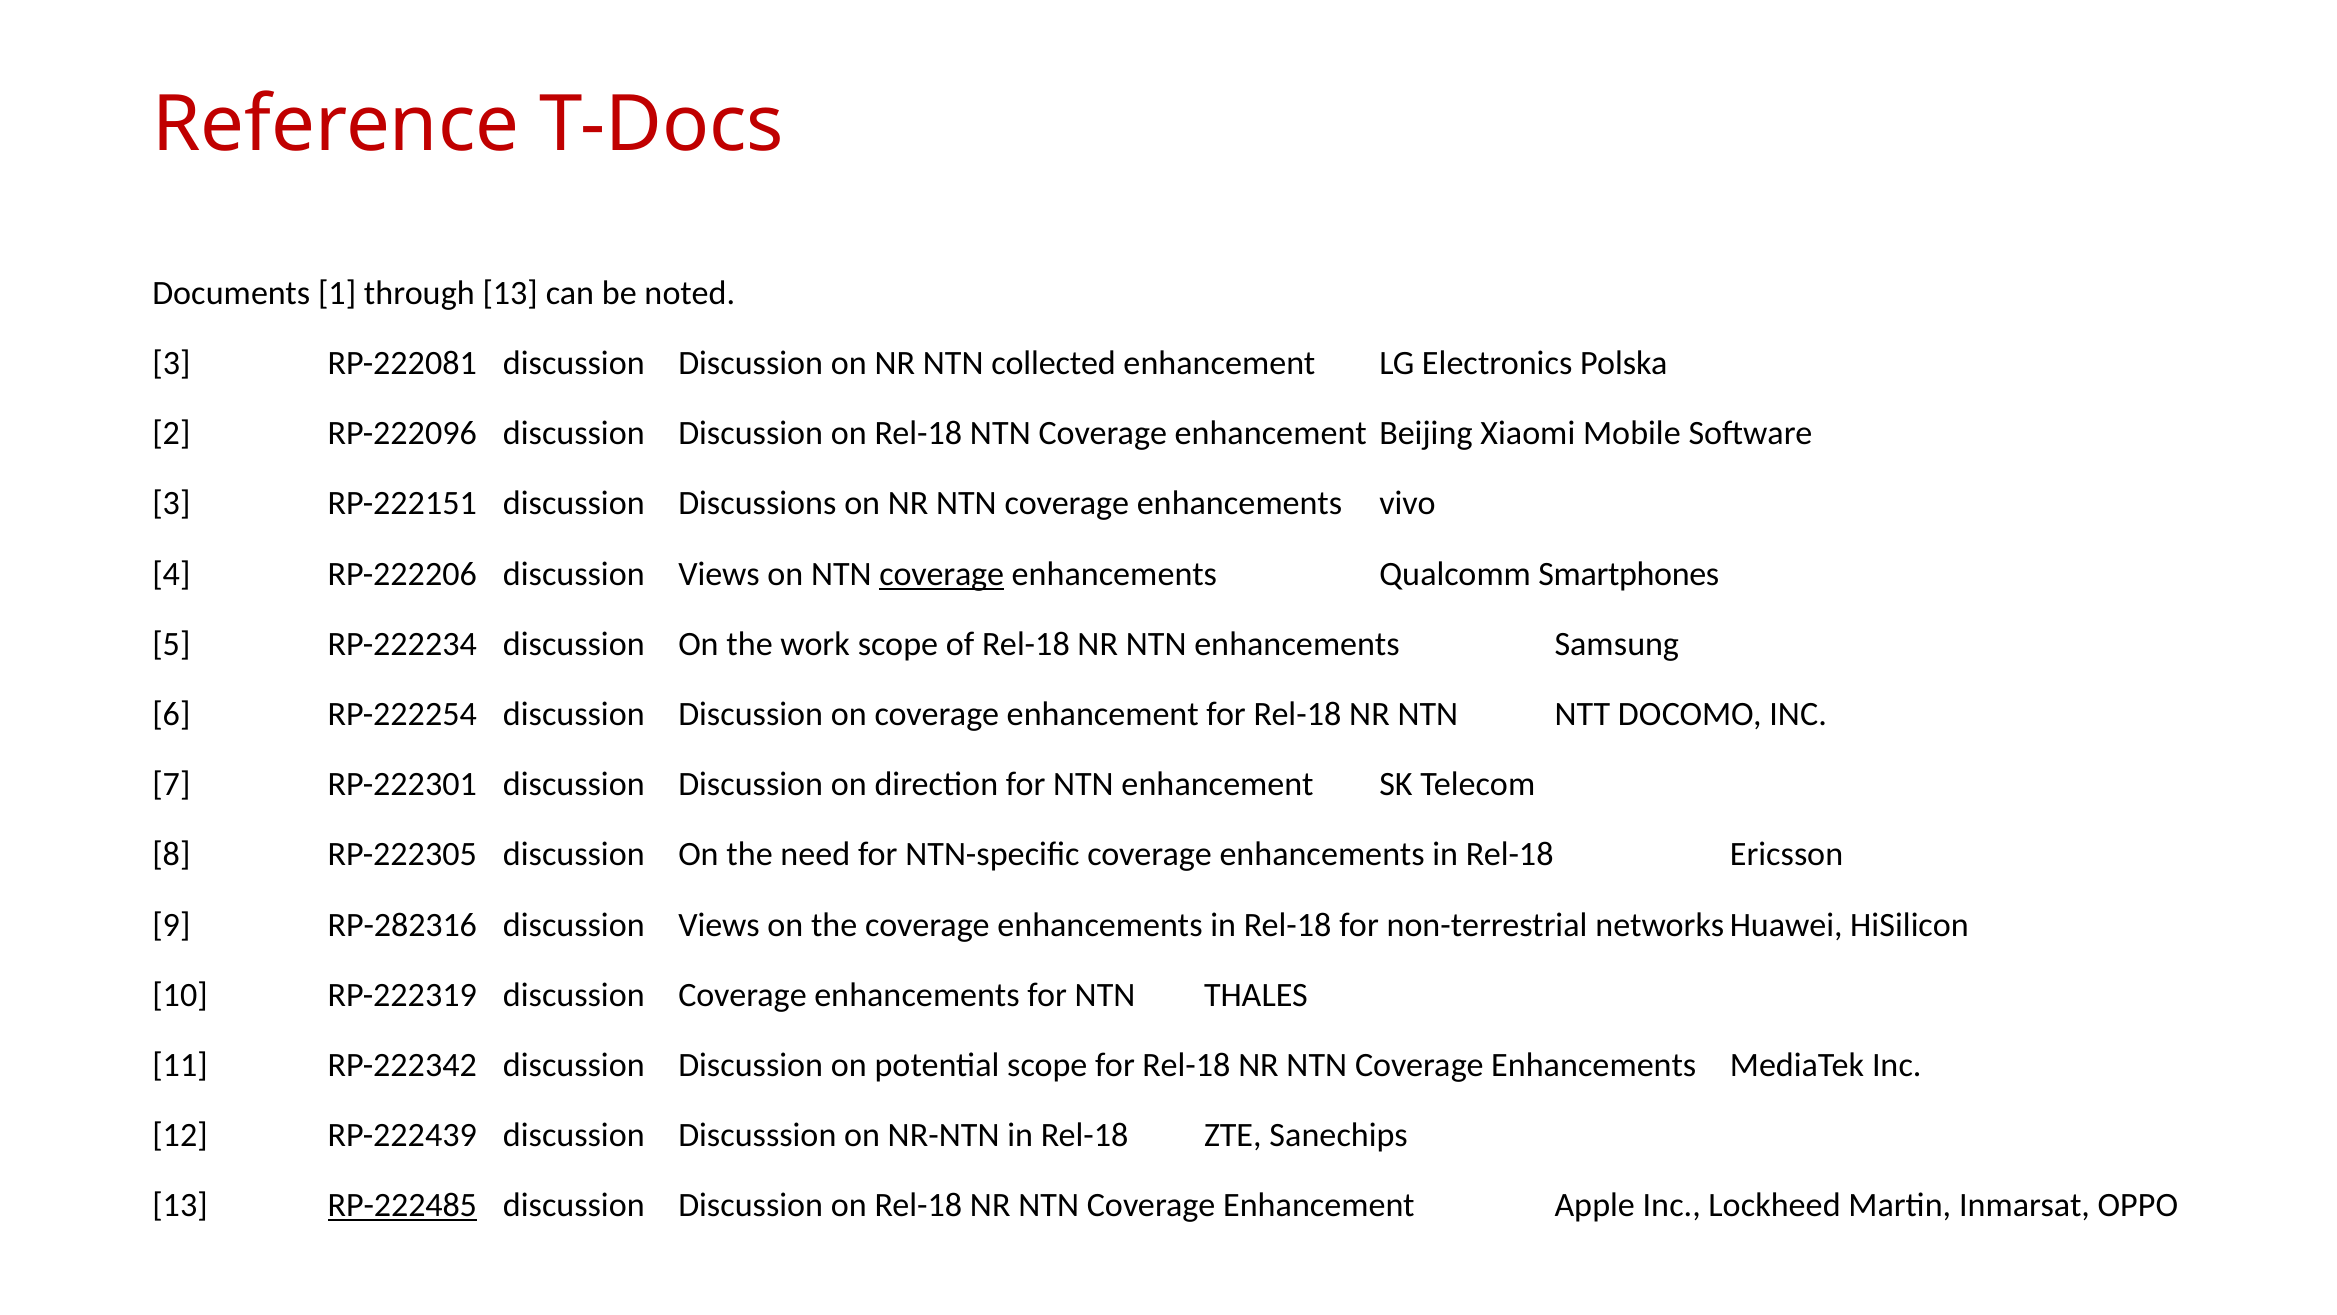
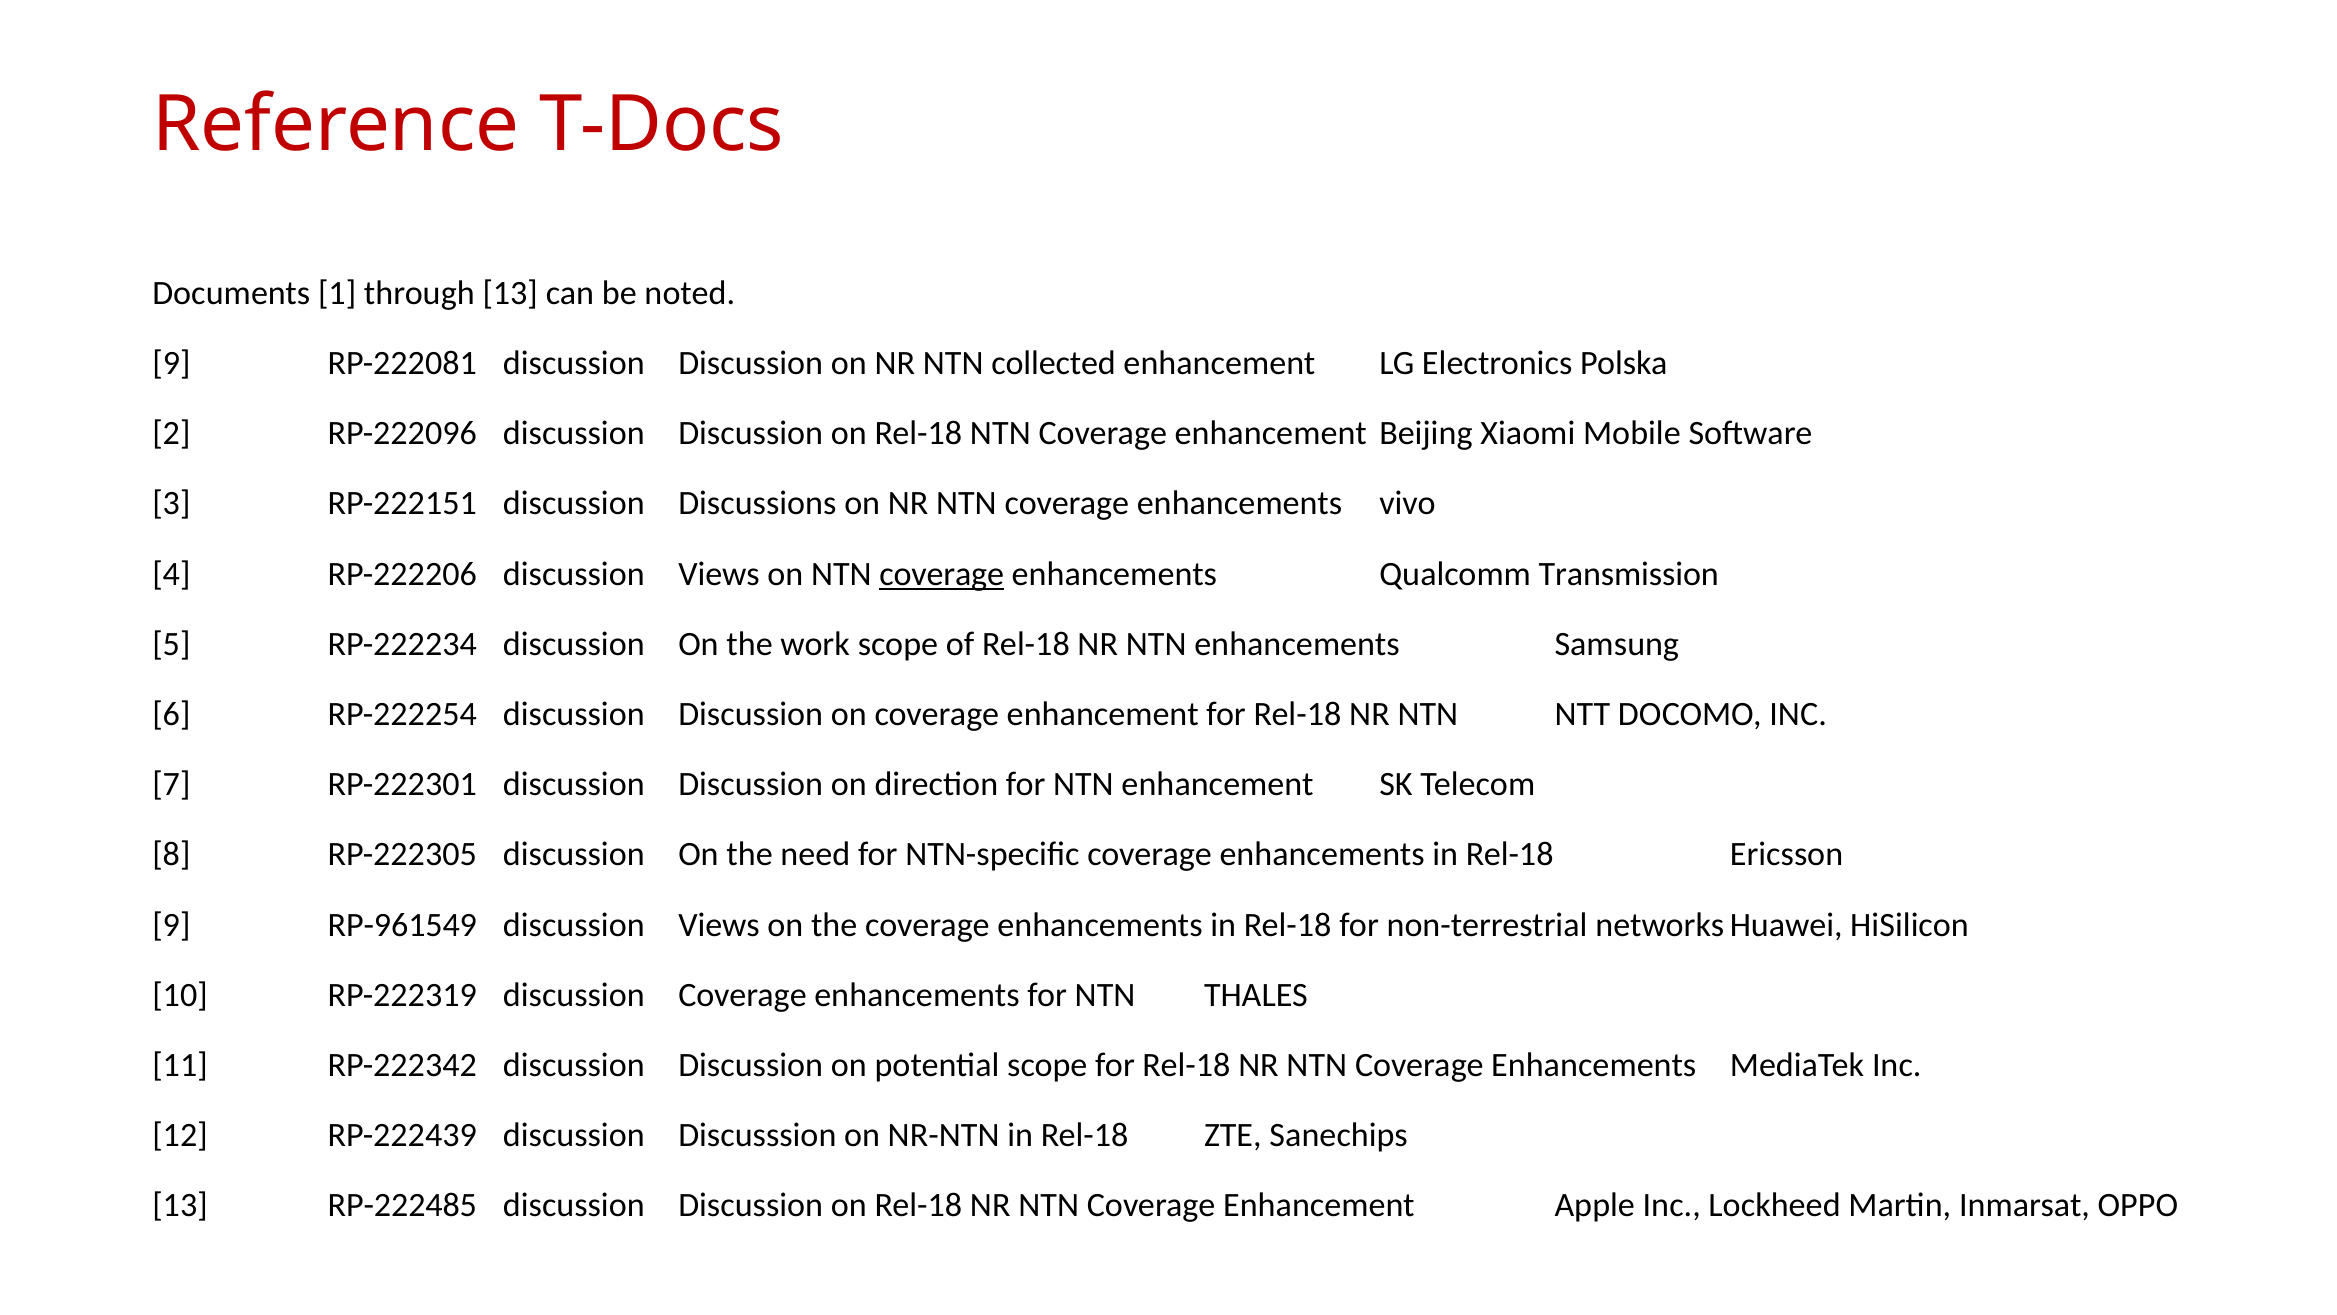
3 at (171, 363): 3 -> 9
Smartphones: Smartphones -> Transmission
RP-282316: RP-282316 -> RP-961549
RP-222485 underline: present -> none
